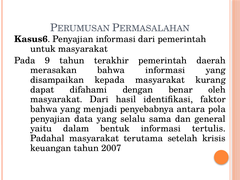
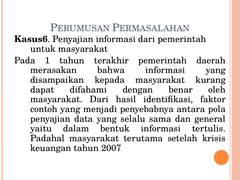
9: 9 -> 1
bahwa at (44, 109): bahwa -> contoh
